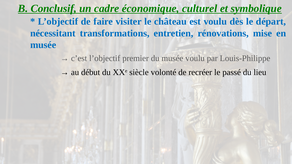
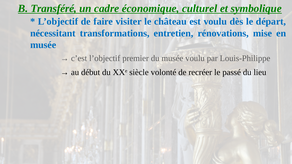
Conclusif: Conclusif -> Transféré
